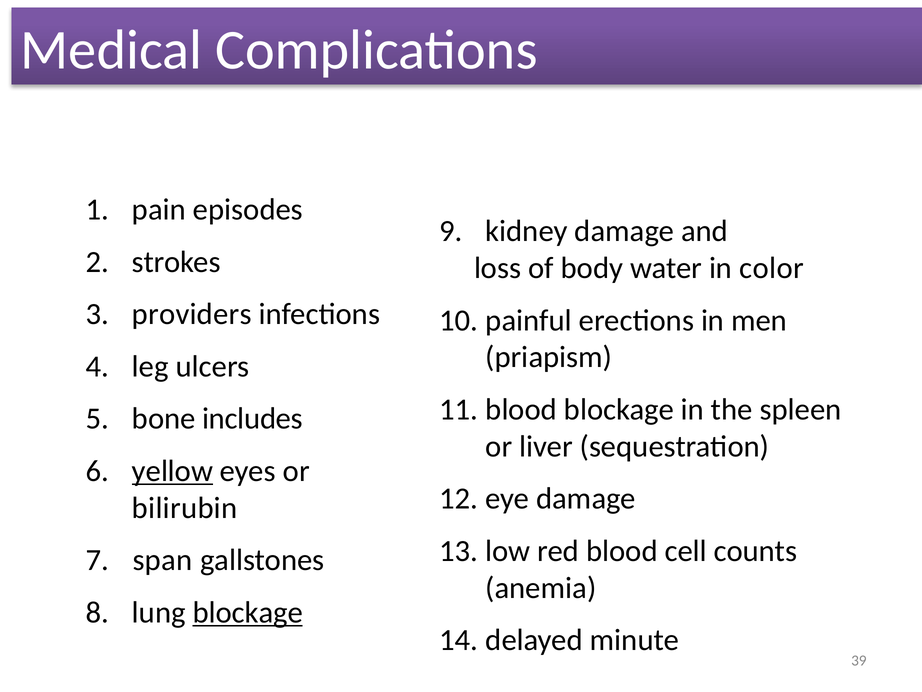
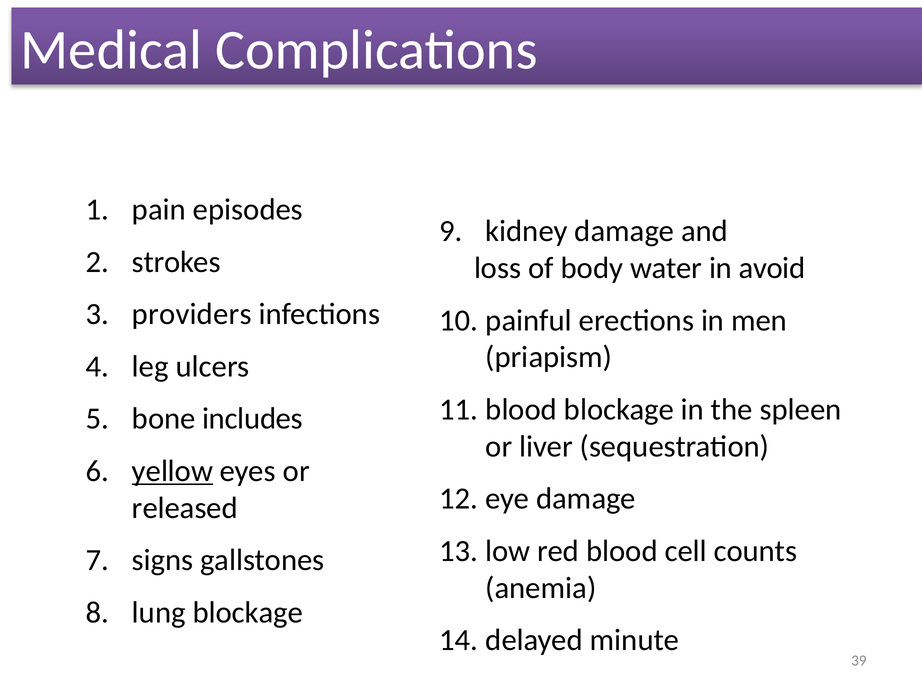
color: color -> avoid
bilirubin: bilirubin -> released
span: span -> signs
blockage at (248, 612) underline: present -> none
